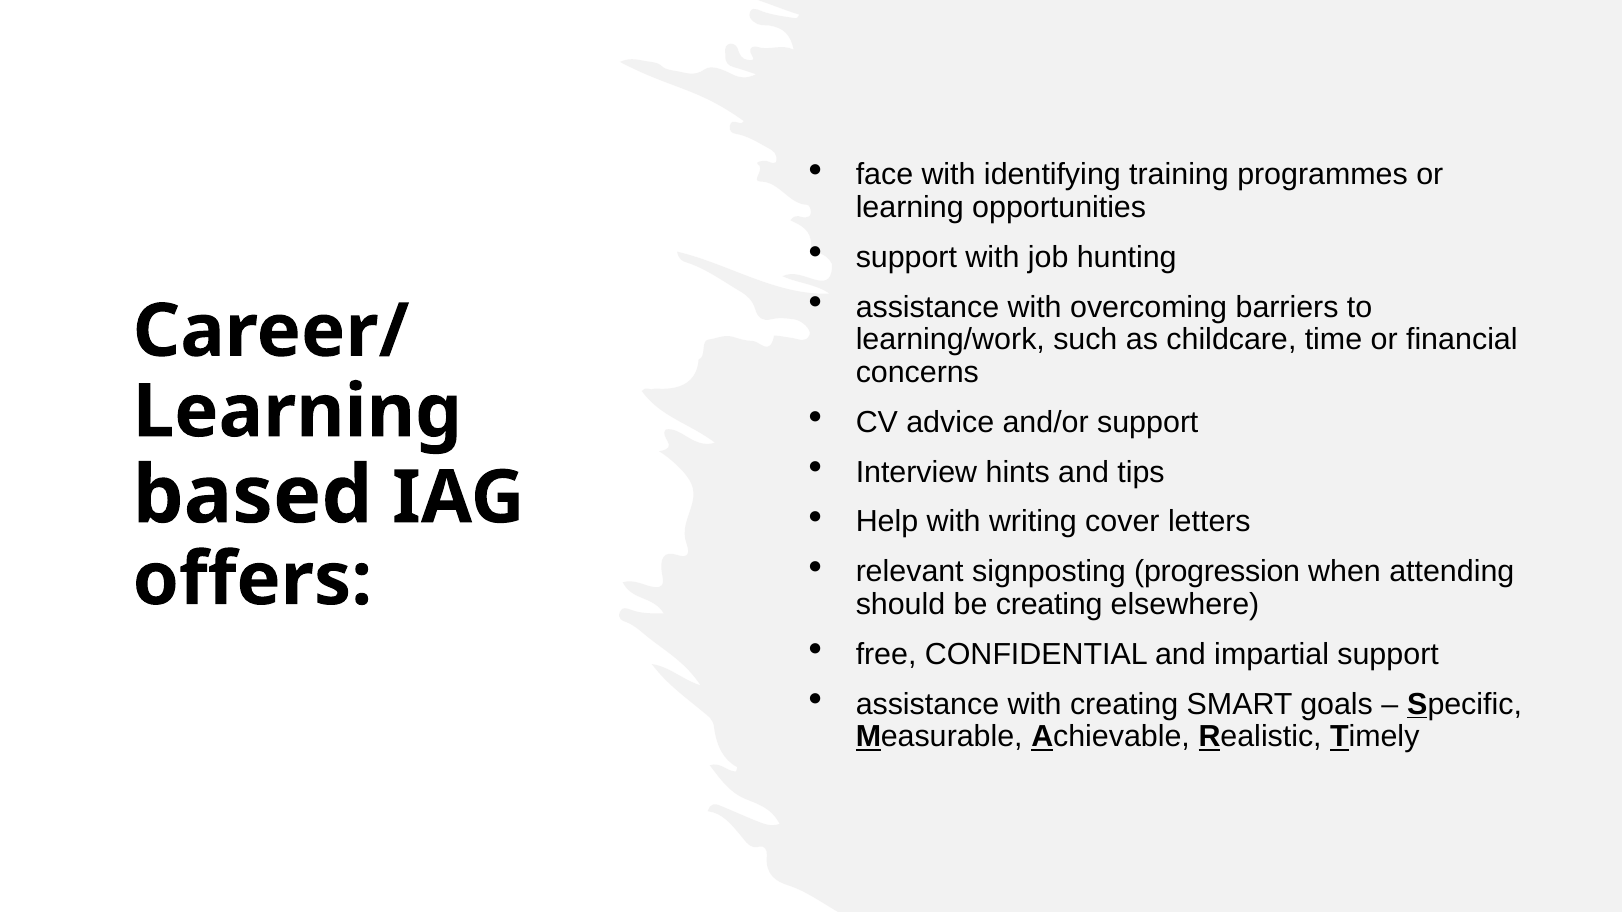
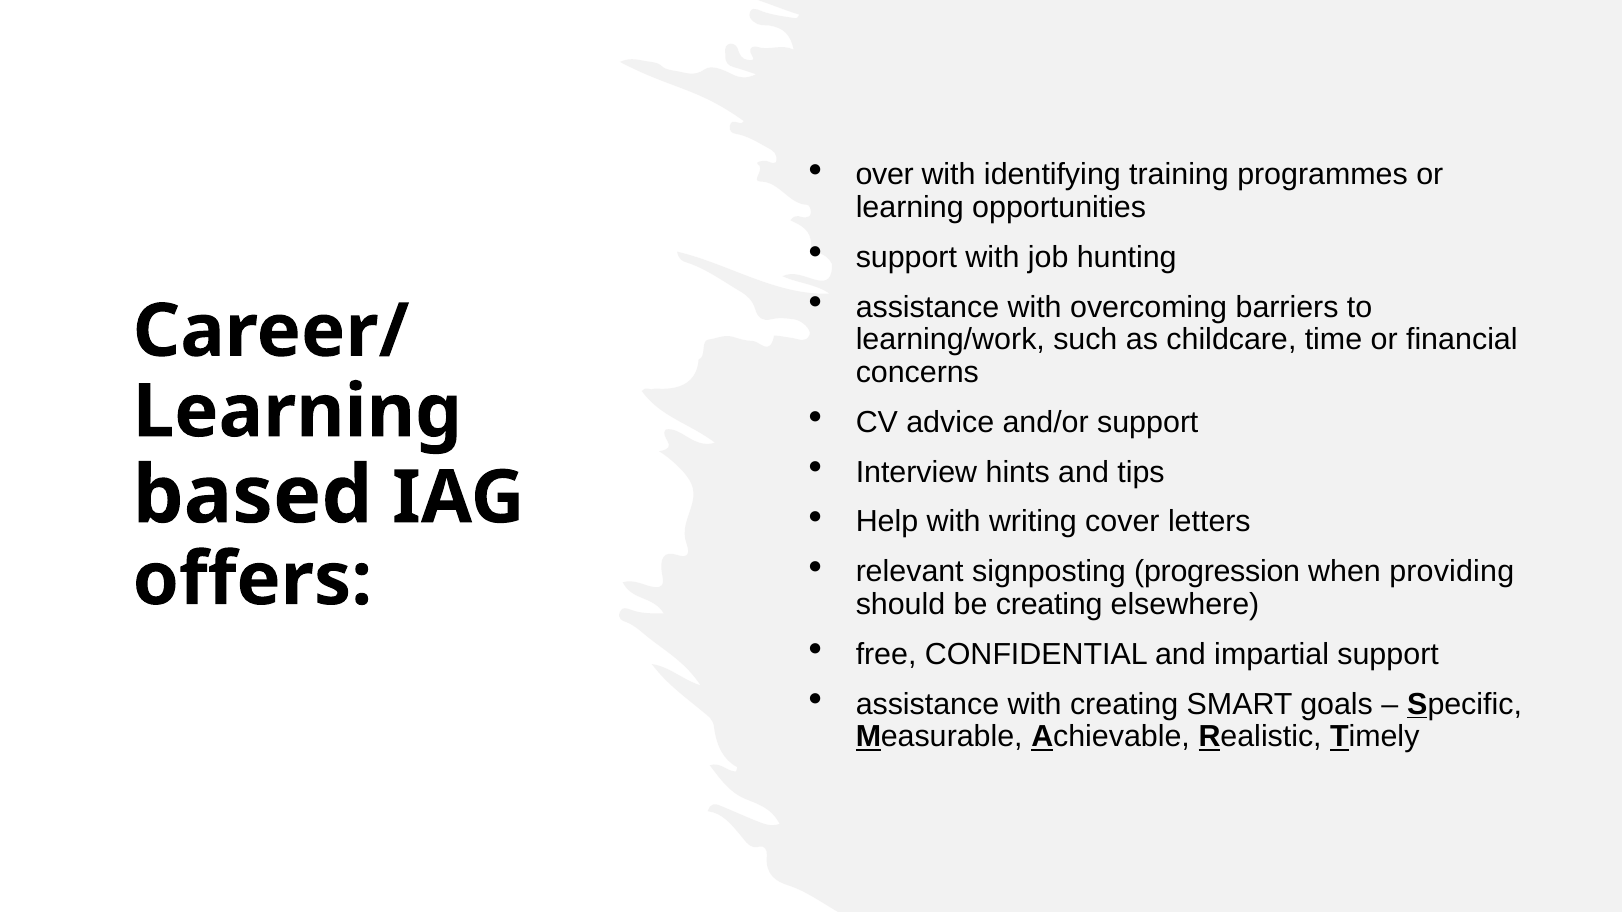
face: face -> over
attending: attending -> providing
